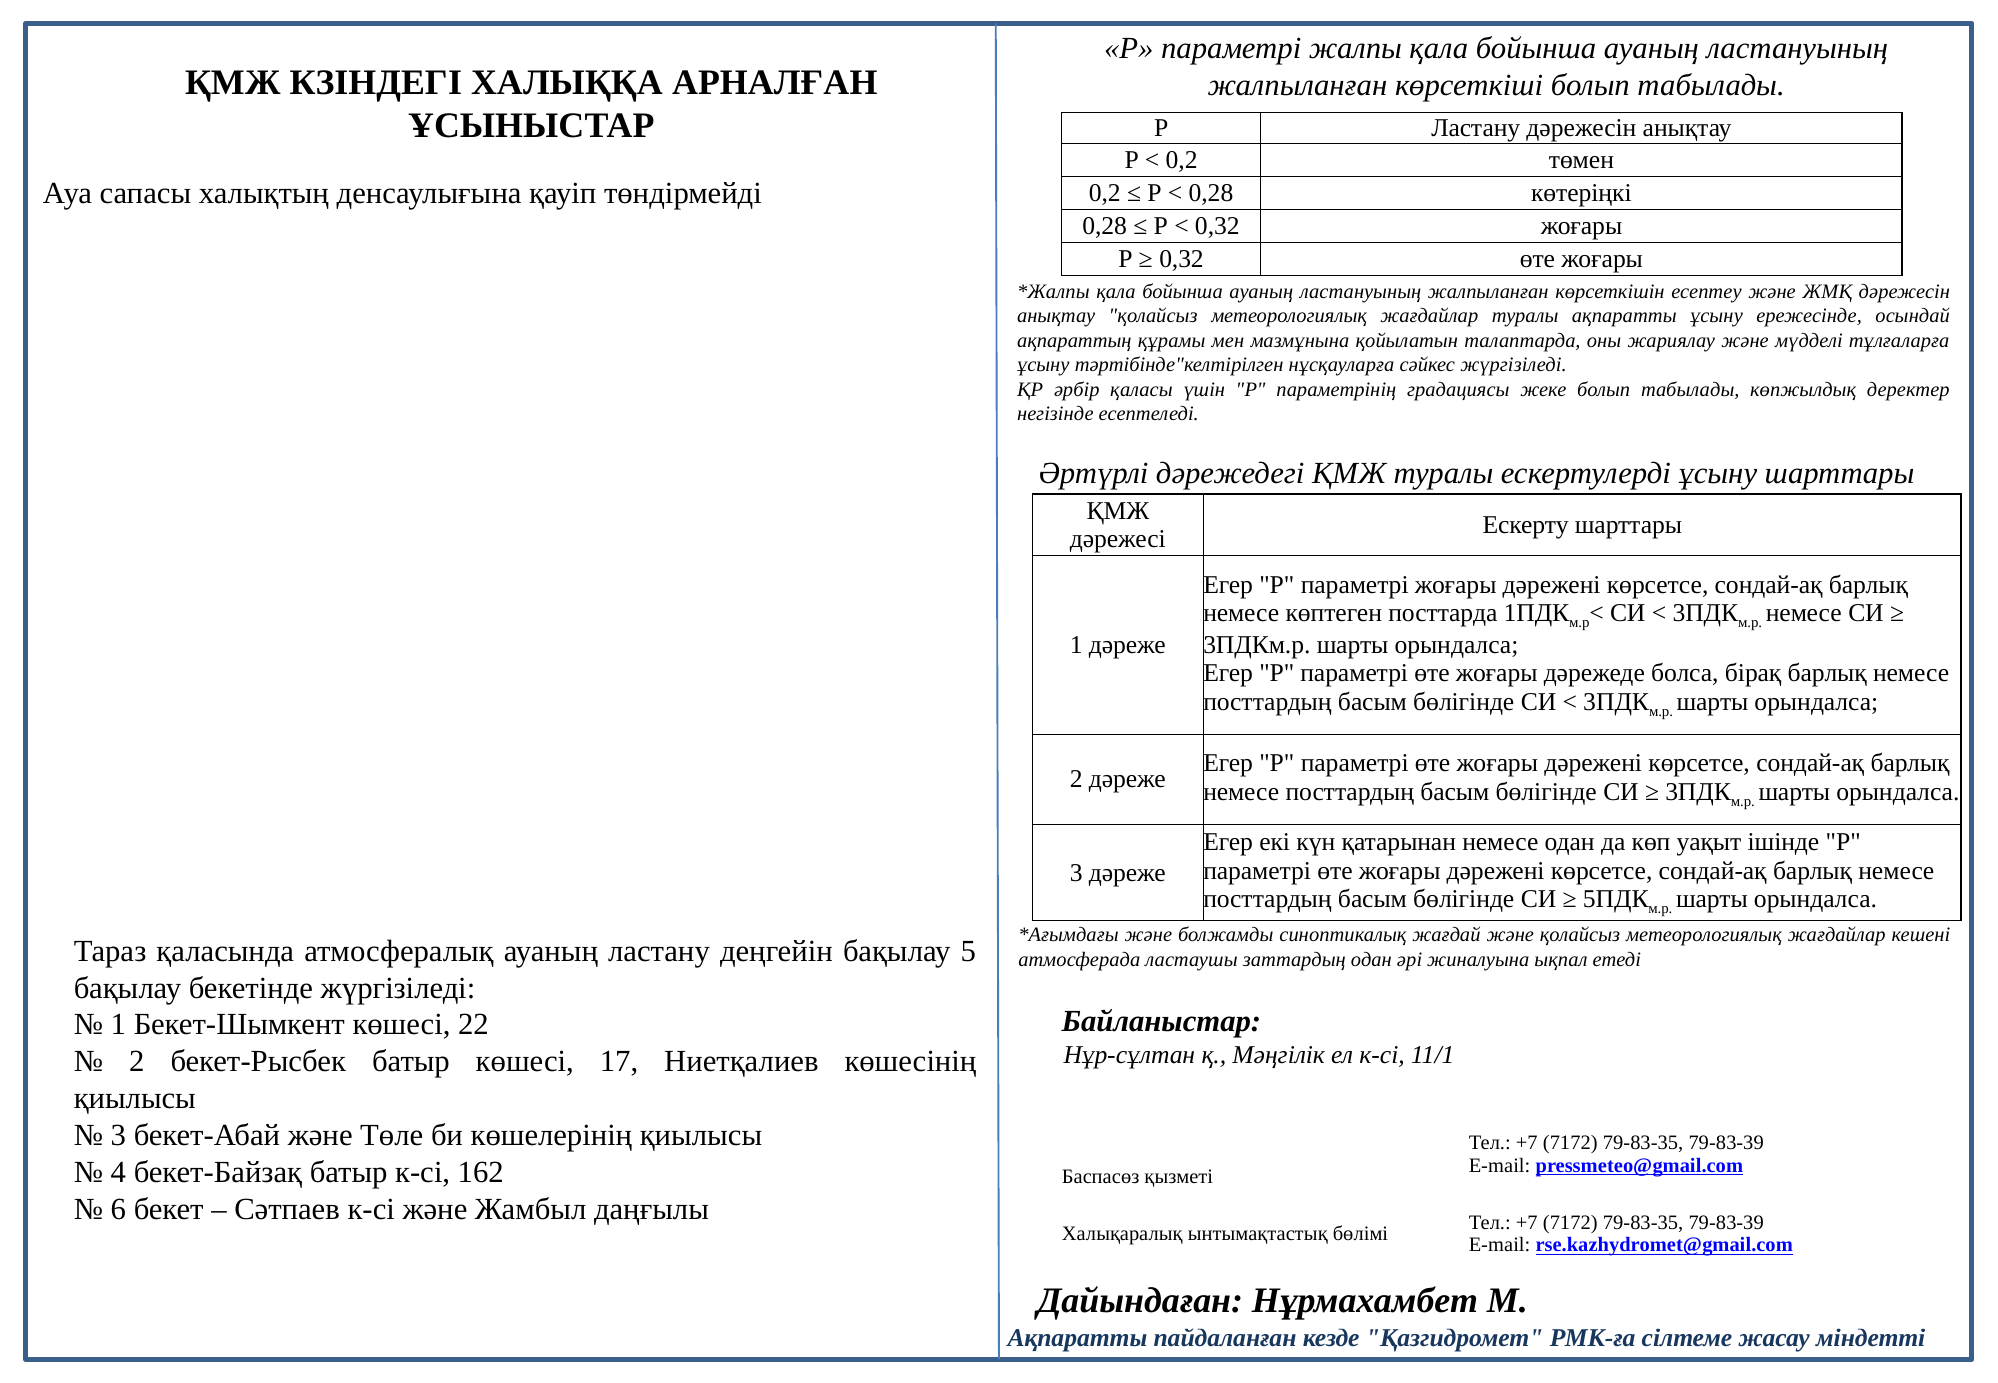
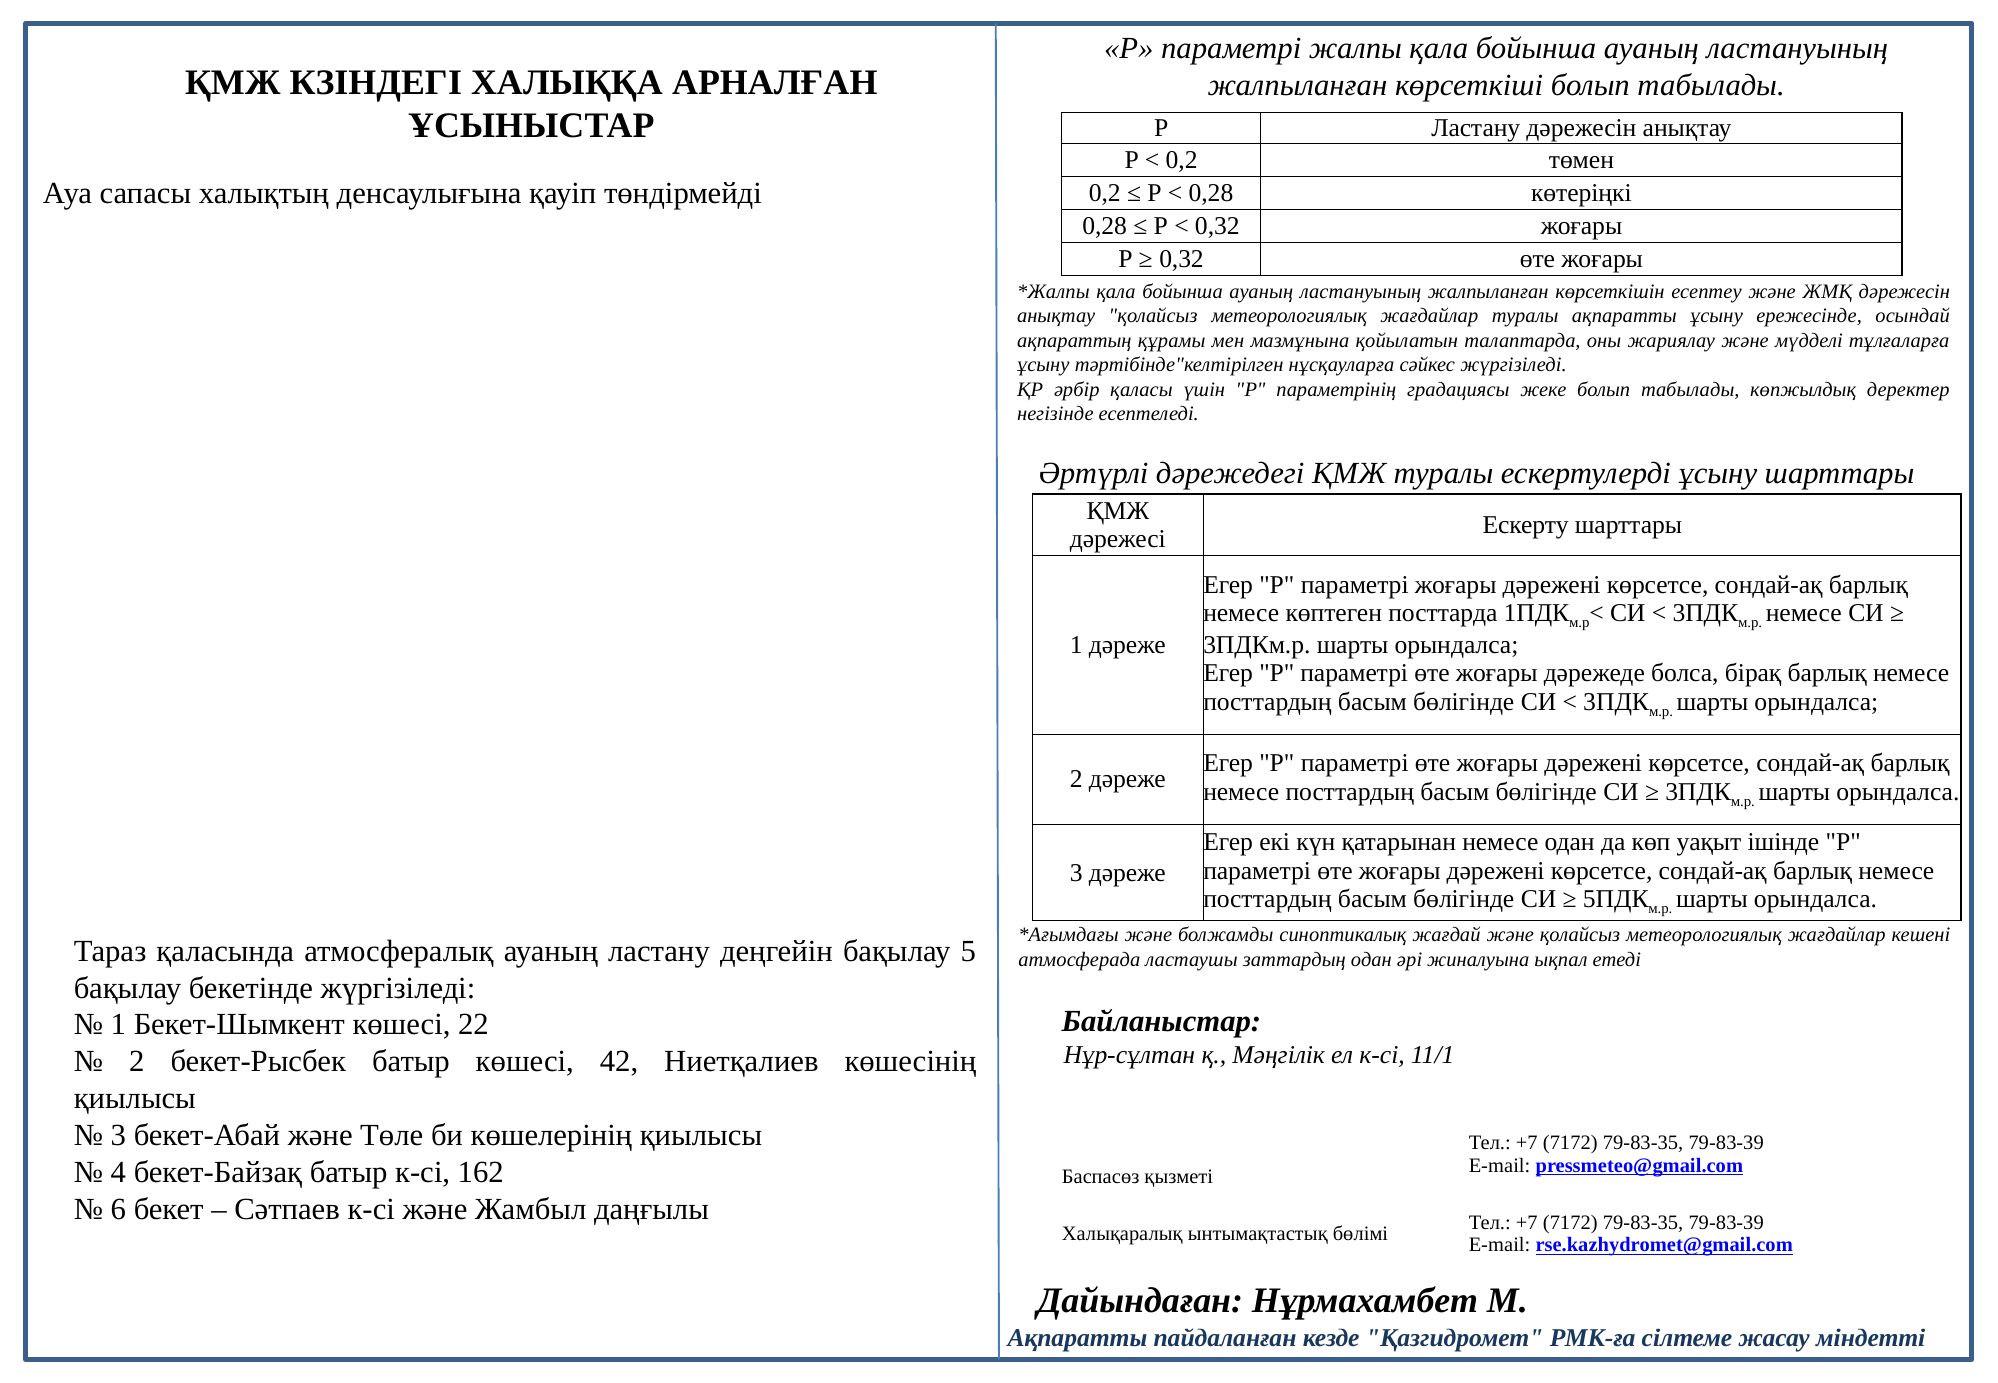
17: 17 -> 42
